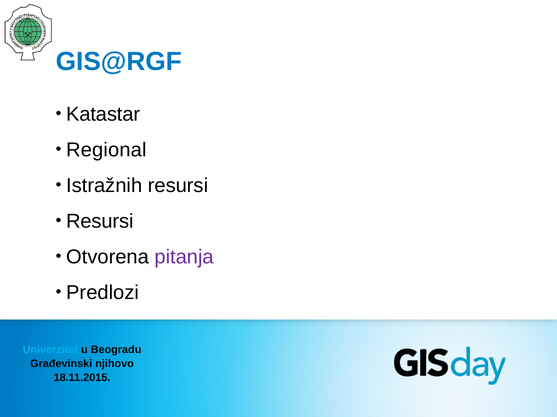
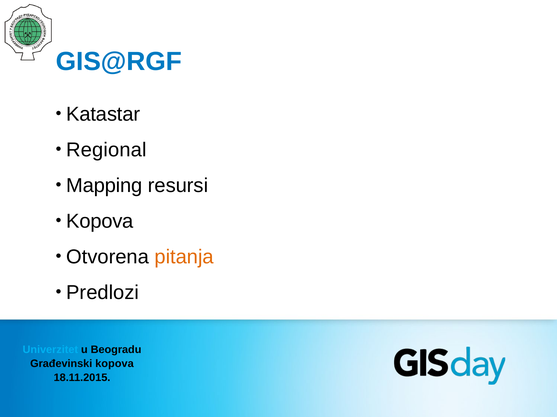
Istražnih: Istražnih -> Mapping
Resursi at (100, 222): Resursi -> Kopova
pitanja colour: purple -> orange
Građevinski njihovo: njihovo -> kopova
